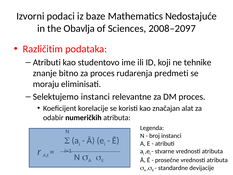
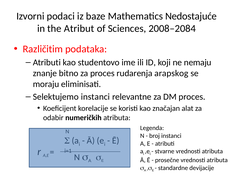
Obavlja: Obavlja -> Atribut
2008‒2097: 2008‒2097 -> 2008‒2084
tehnike: tehnike -> nemaju
predmeti: predmeti -> arapskog
